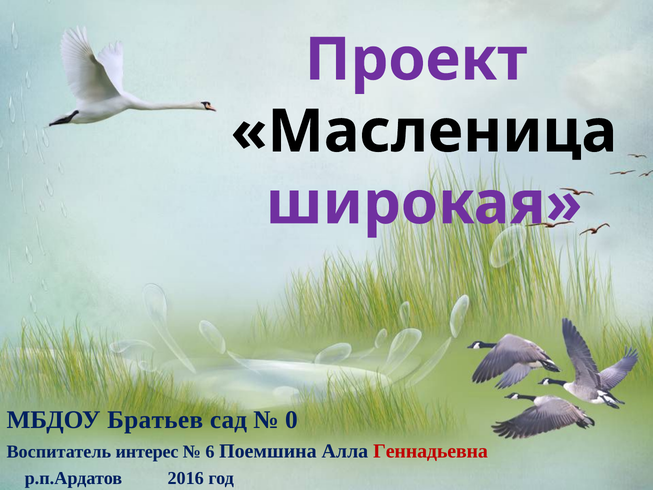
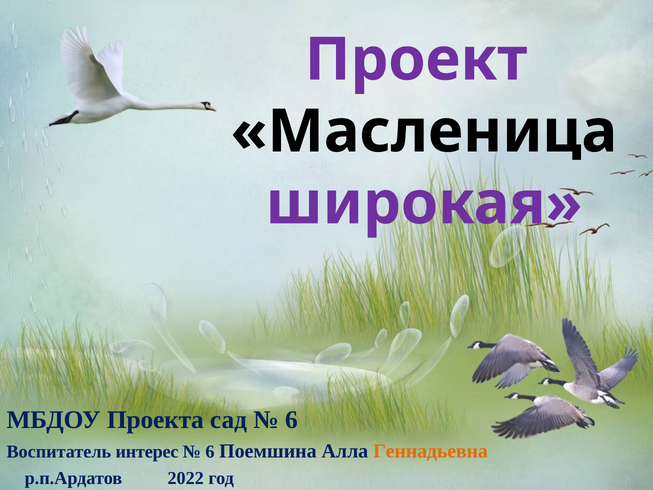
Братьев: Братьев -> Проекта
0 at (291, 419): 0 -> 6
Геннадьевна colour: red -> orange
2016: 2016 -> 2022
